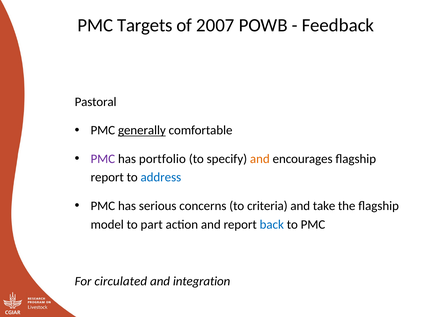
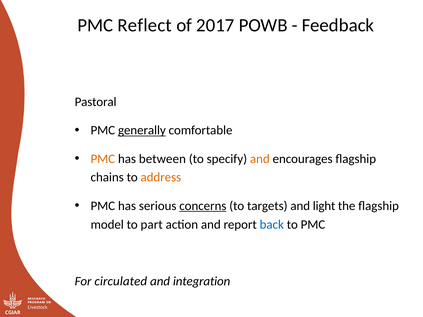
Targets: Targets -> Reflect
2007: 2007 -> 2017
PMC at (103, 159) colour: purple -> orange
portfolio: portfolio -> between
report at (107, 178): report -> chains
address colour: blue -> orange
concerns underline: none -> present
criteria: criteria -> targets
take: take -> light
